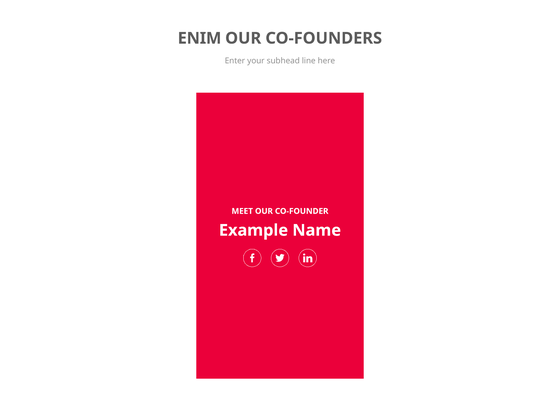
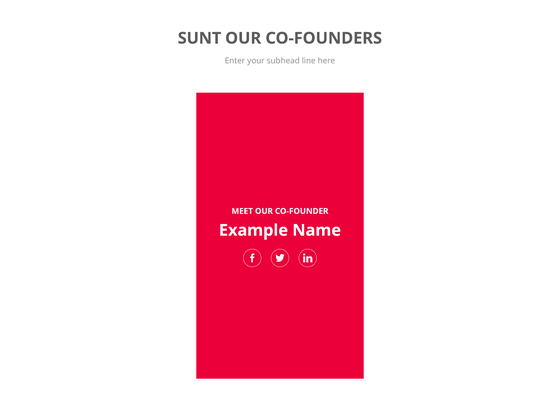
ENIM: ENIM -> SUNT
